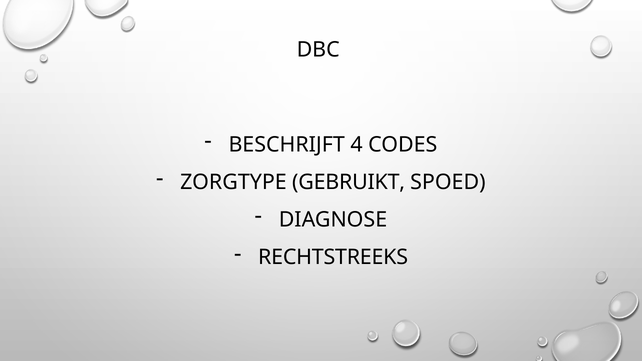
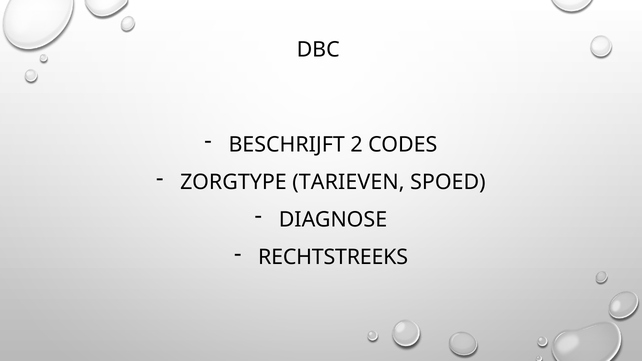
4: 4 -> 2
GEBRUIKT: GEBRUIKT -> TARIEVEN
